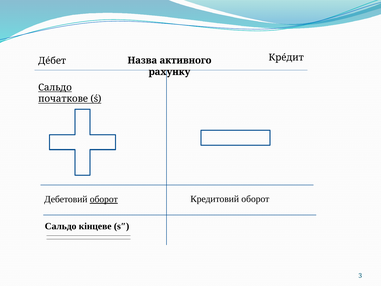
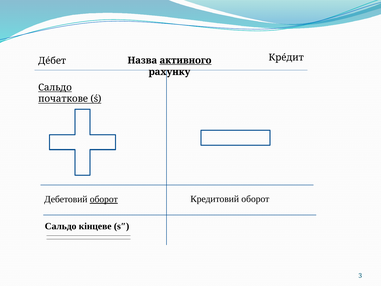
активного underline: none -> present
